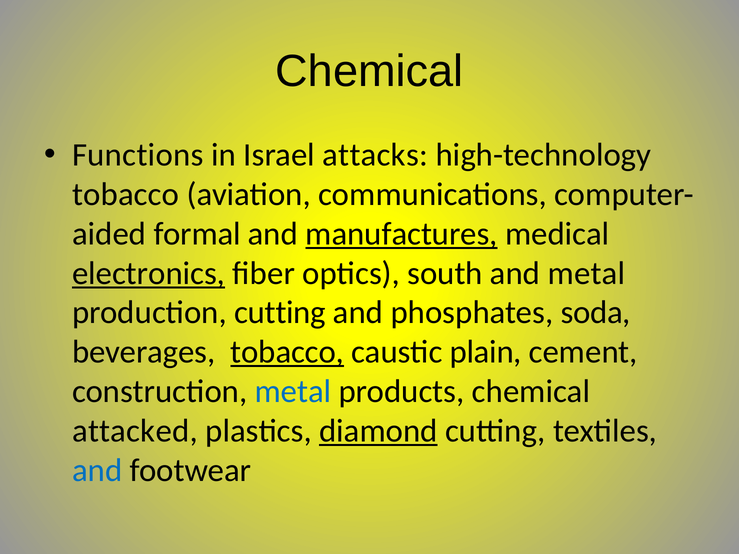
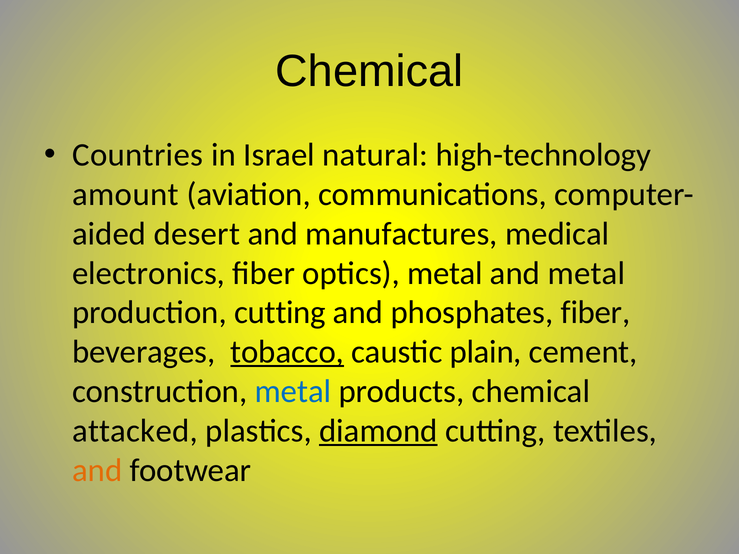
Functions: Functions -> Countries
attacks: attacks -> natural
tobacco at (126, 194): tobacco -> amount
formal: formal -> desert
manufactures underline: present -> none
electronics underline: present -> none
optics south: south -> metal
phosphates soda: soda -> fiber
and at (97, 470) colour: blue -> orange
